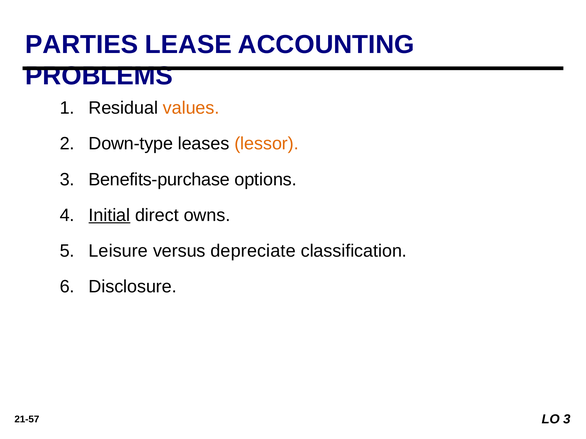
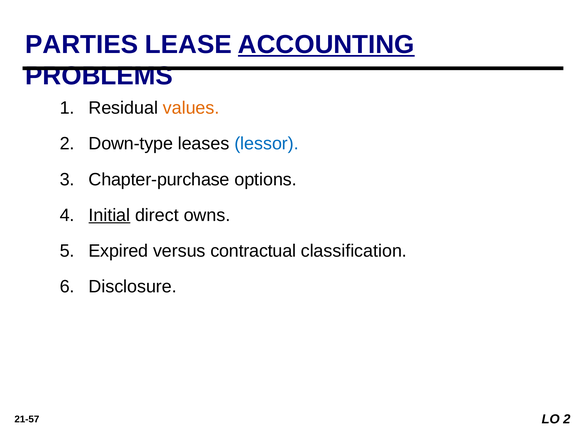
ACCOUNTING underline: none -> present
lessor colour: orange -> blue
Benefits-purchase: Benefits-purchase -> Chapter-purchase
Leisure: Leisure -> Expired
depreciate: depreciate -> contractual
LO 3: 3 -> 2
